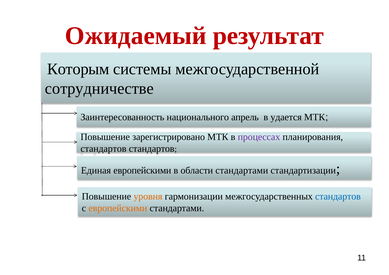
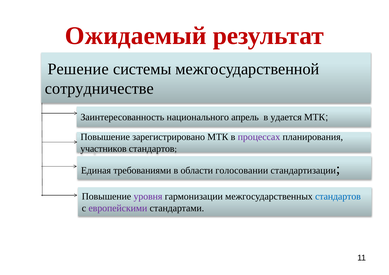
Которым: Которым -> Решение
стандартов at (103, 149): стандартов -> участников
Единая европейскими: европейскими -> требованиями
области стандартами: стандартами -> голосовании
уровня colour: orange -> purple
европейскими at (118, 208) colour: orange -> purple
